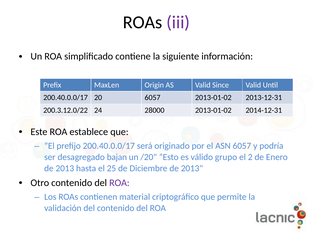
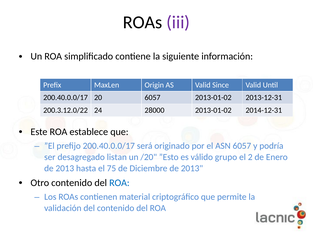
bajan: bajan -> listan
25: 25 -> 75
ROA at (119, 183) colour: purple -> blue
